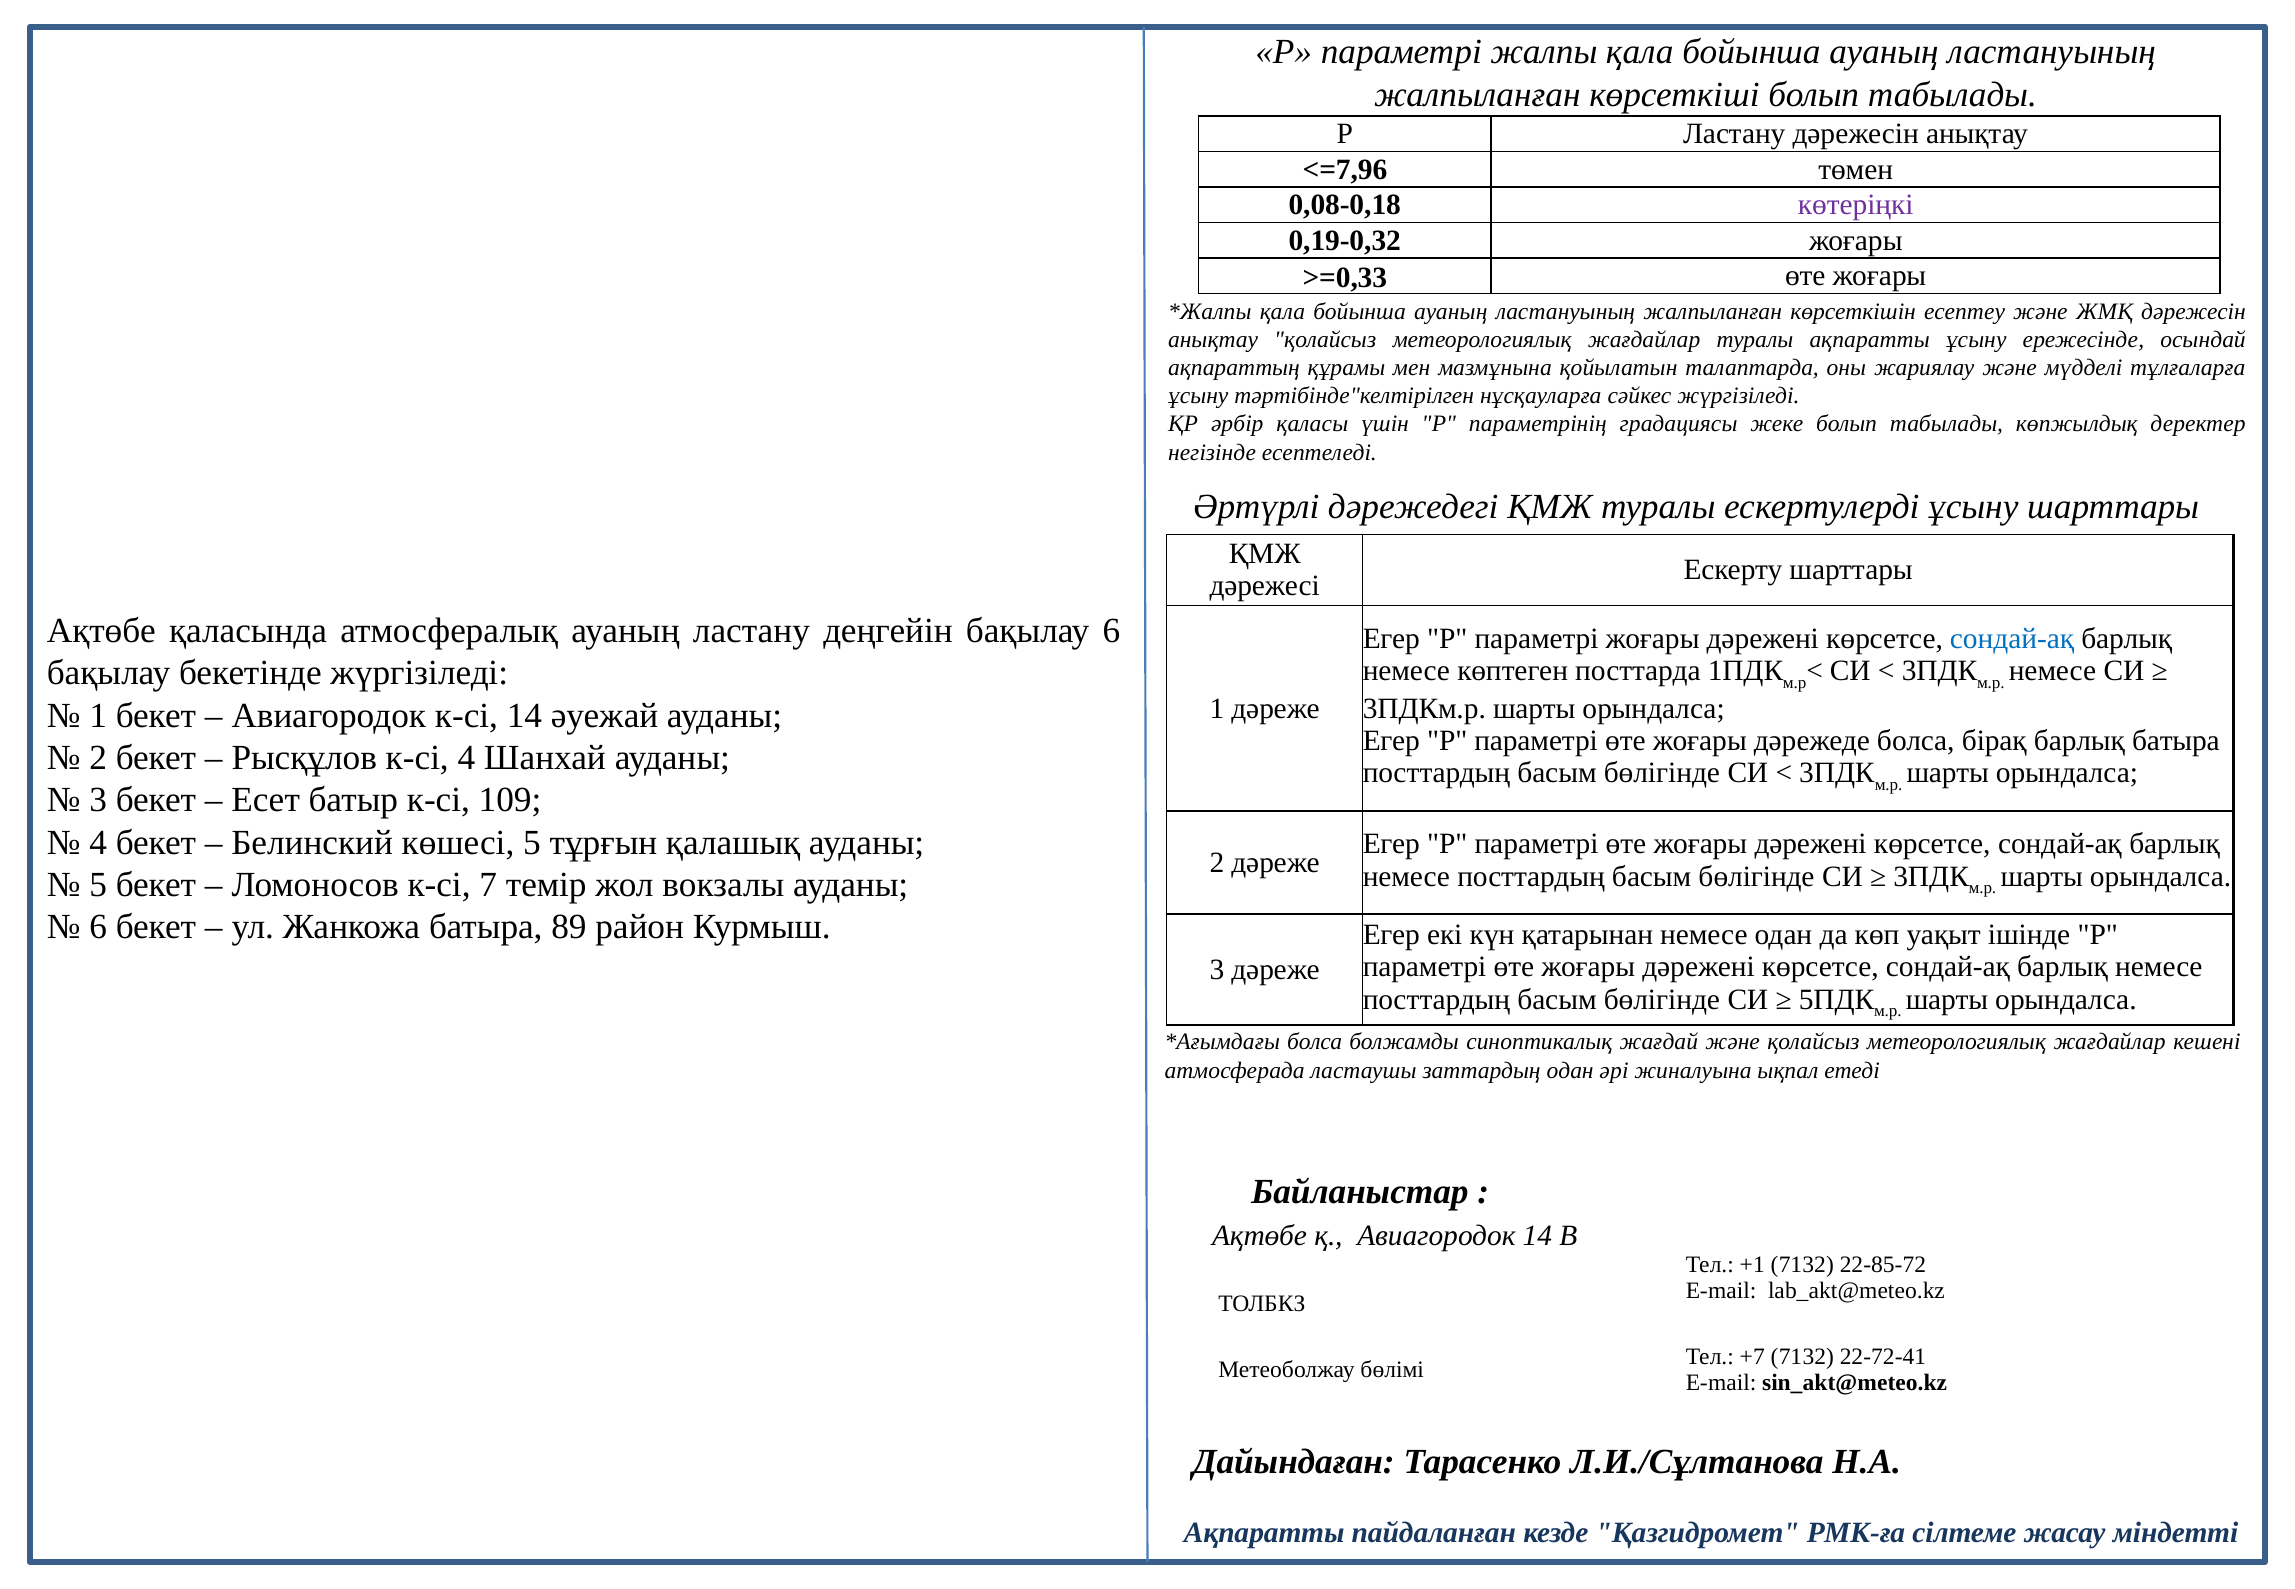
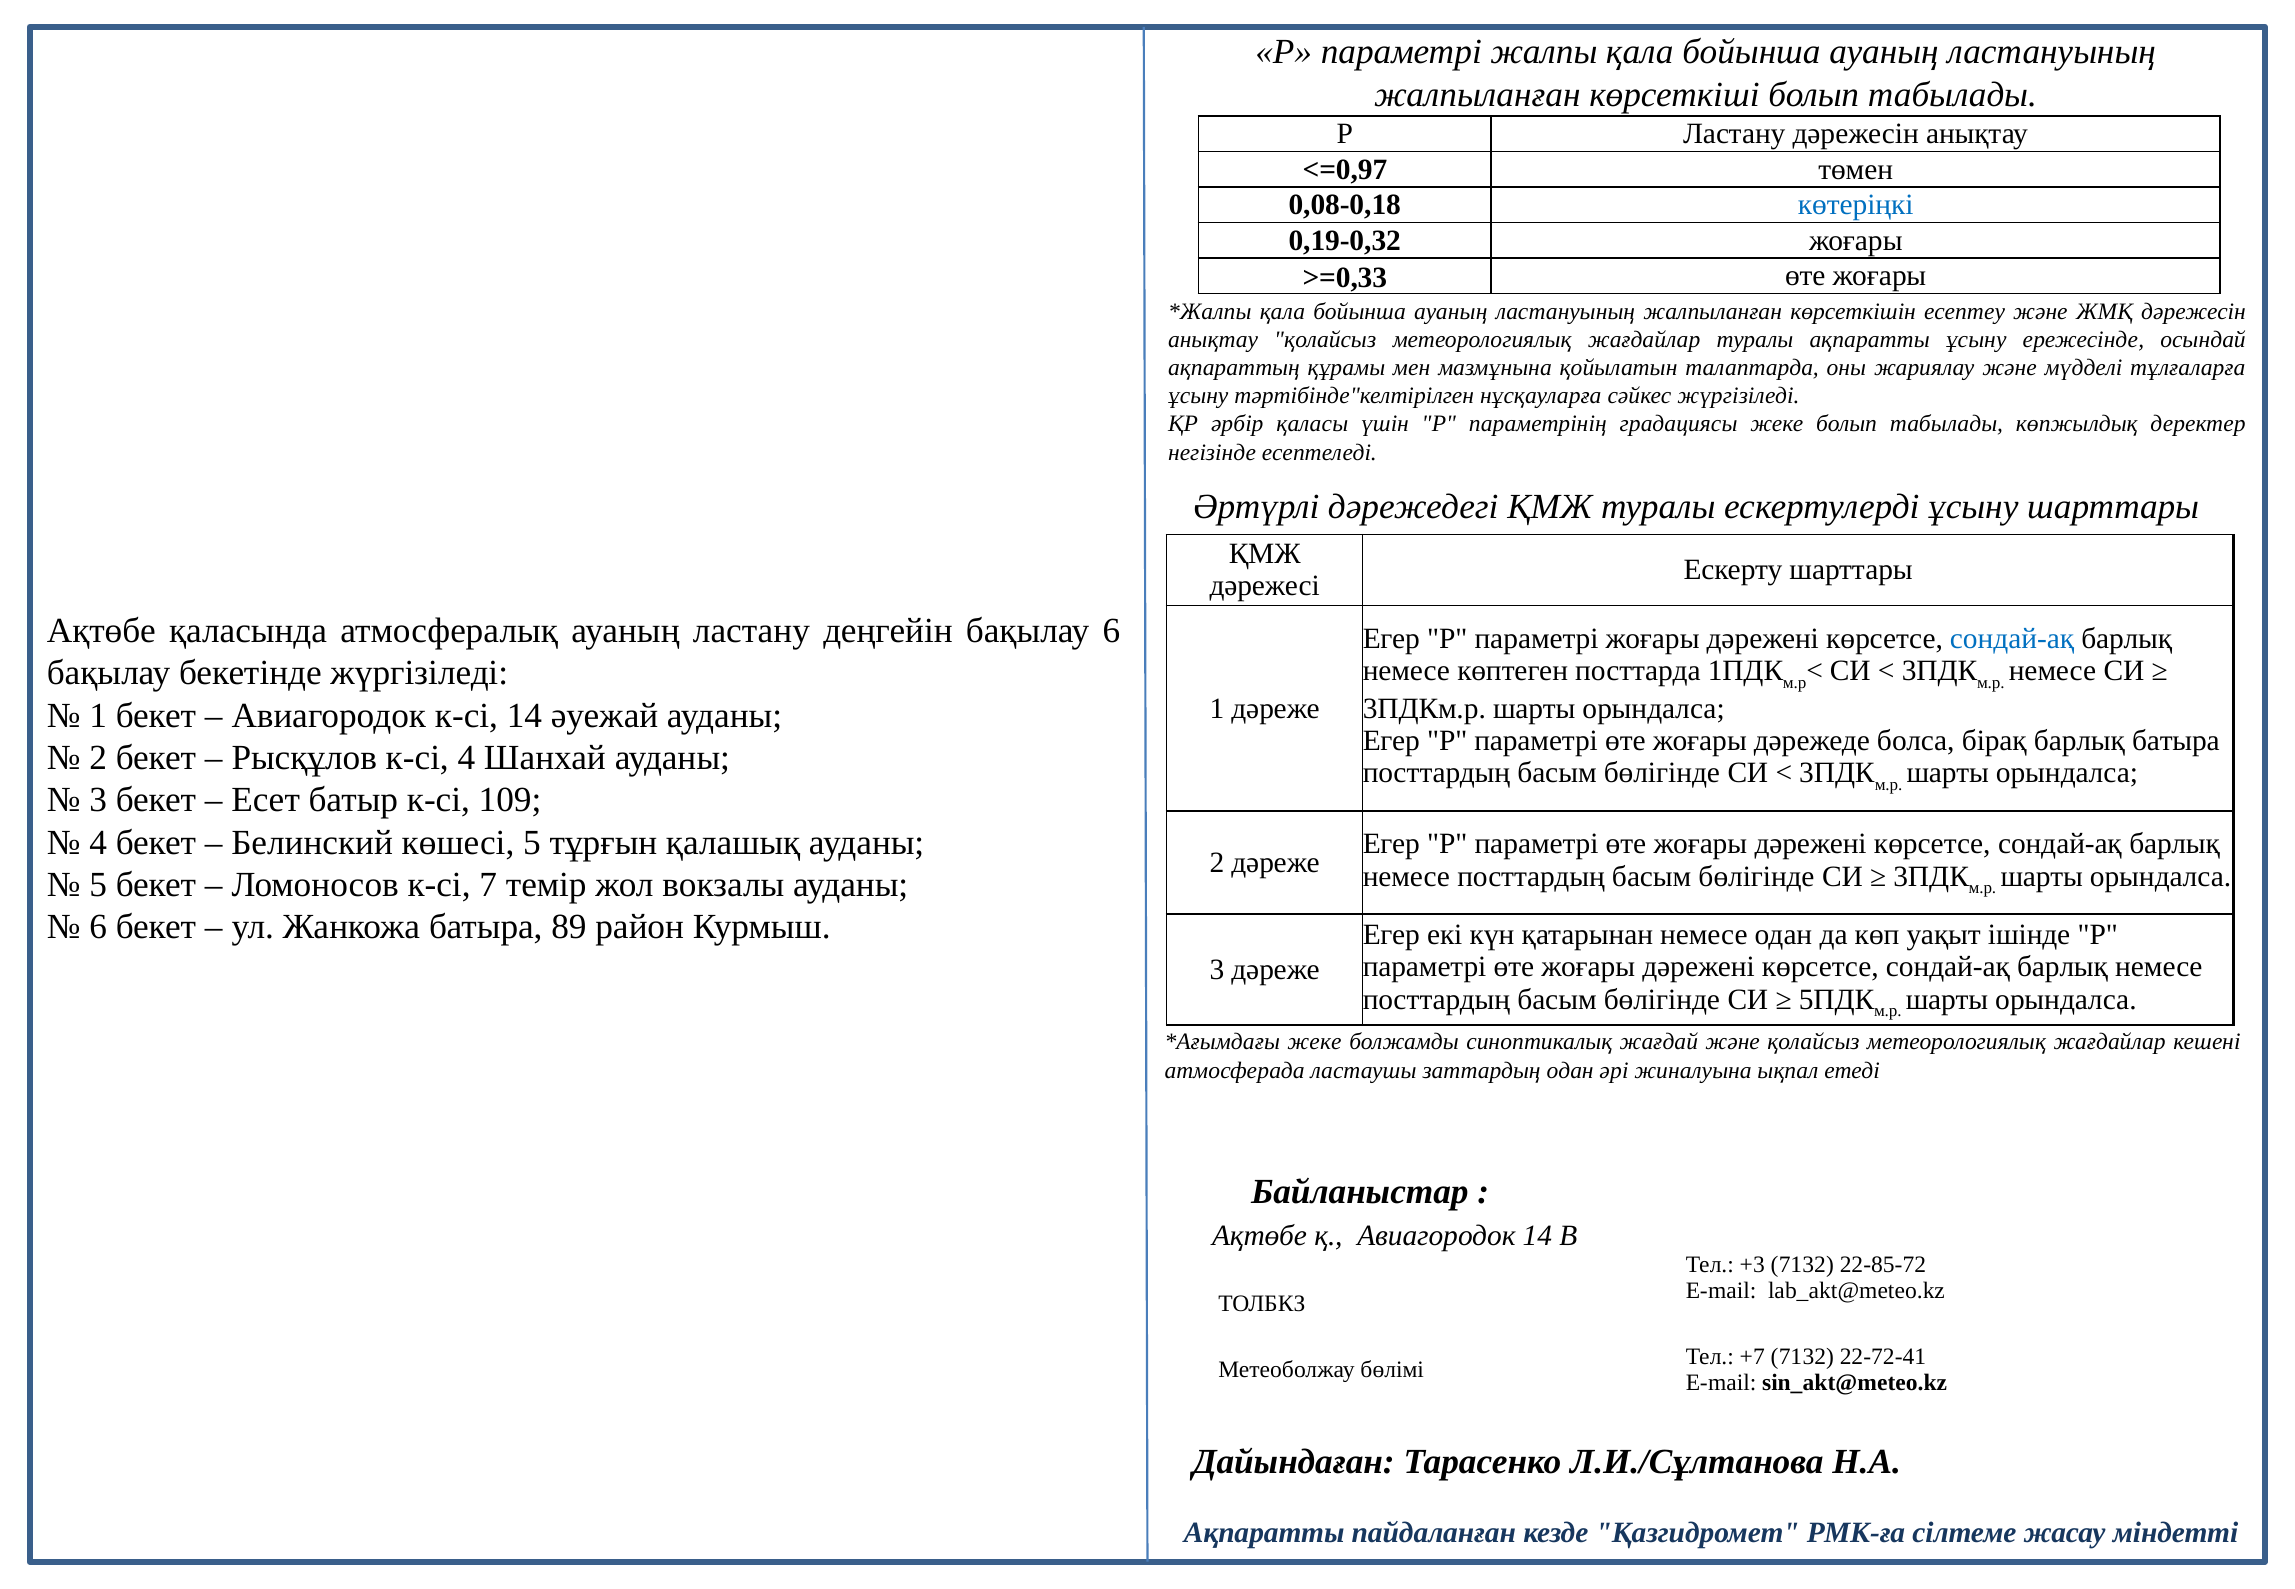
<=7,96: <=7,96 -> <=0,97
көтеріңкі colour: purple -> blue
болса at (1315, 1042): болса -> жеке
+1: +1 -> +3
